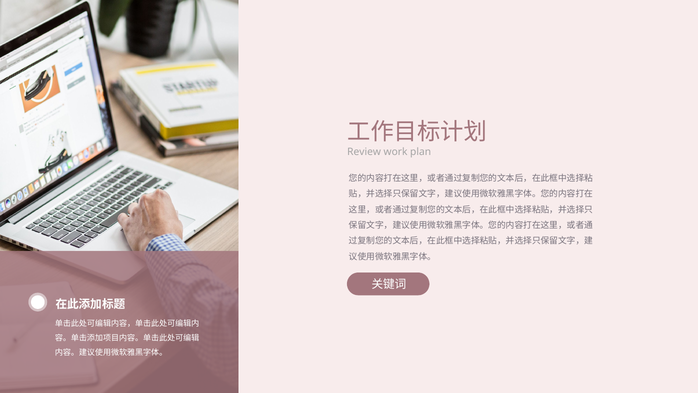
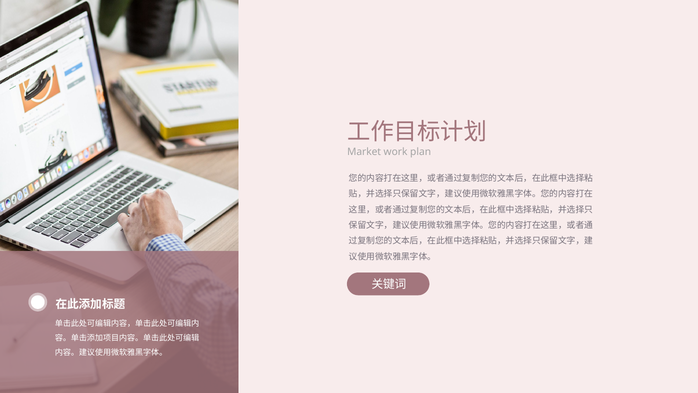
Review: Review -> Market
